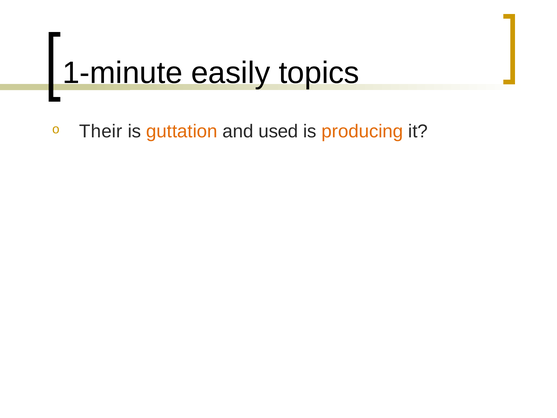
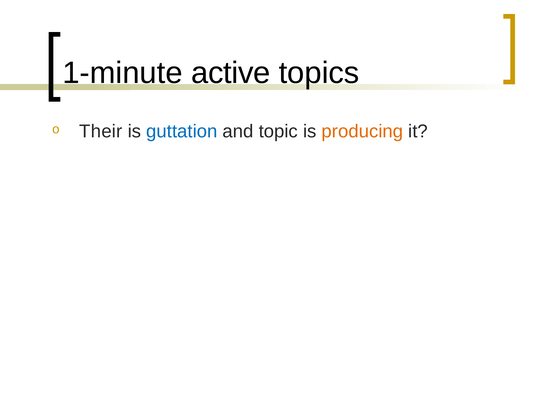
easily: easily -> active
guttation colour: orange -> blue
used: used -> topic
